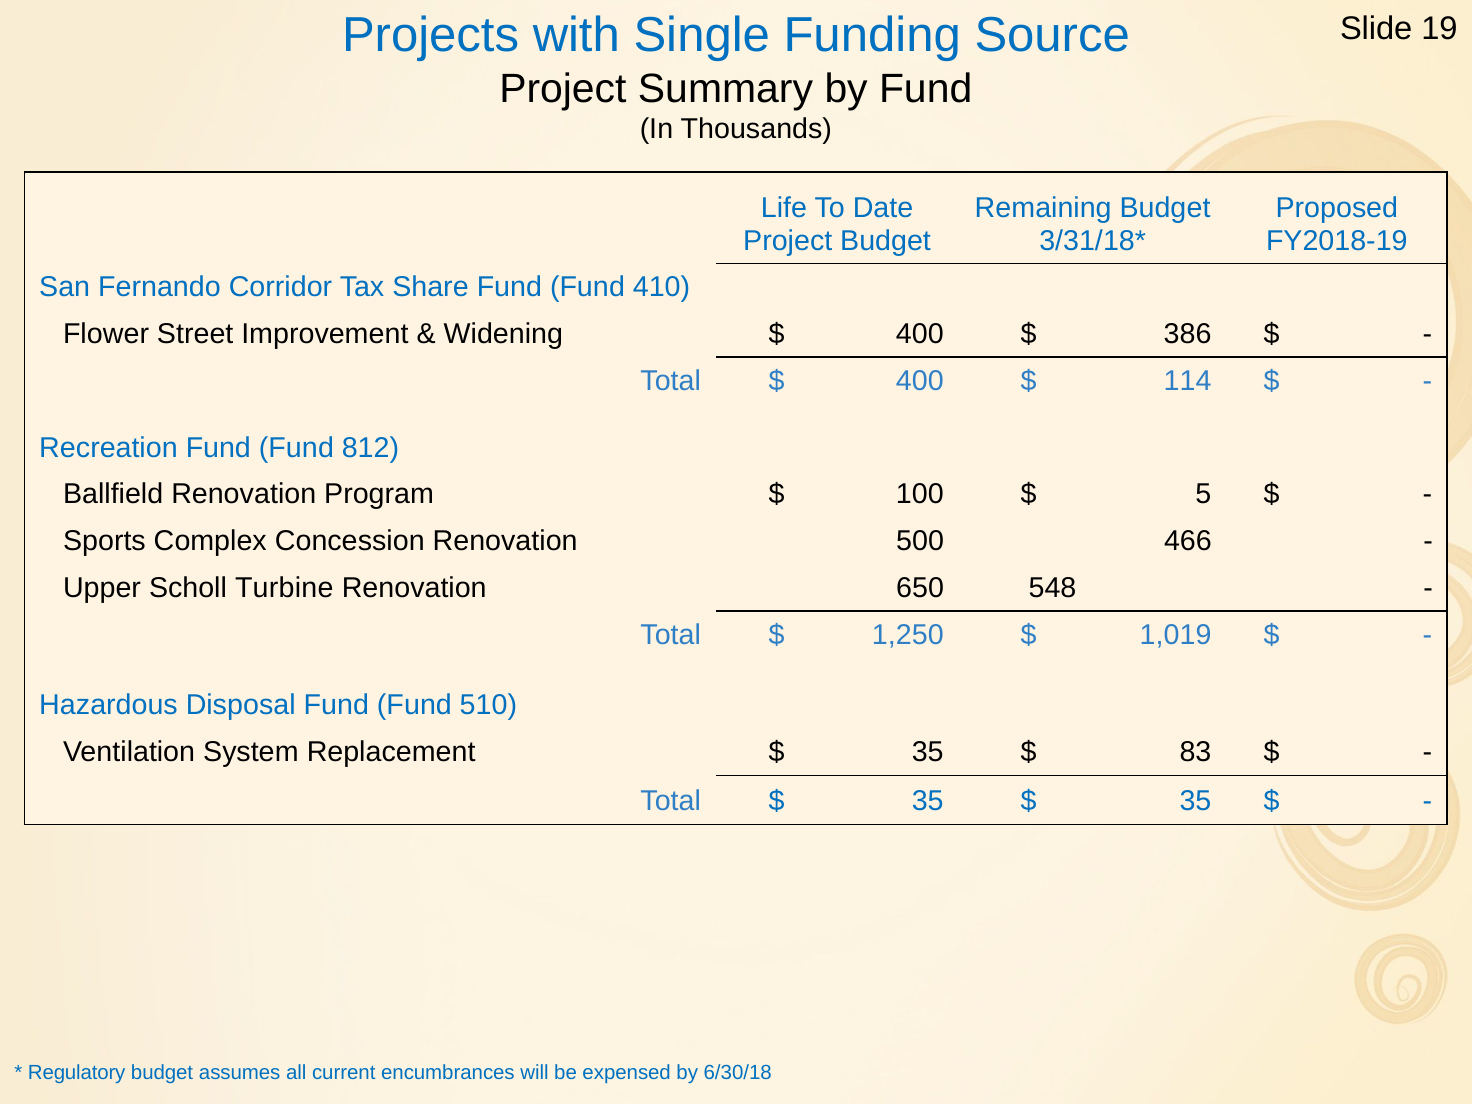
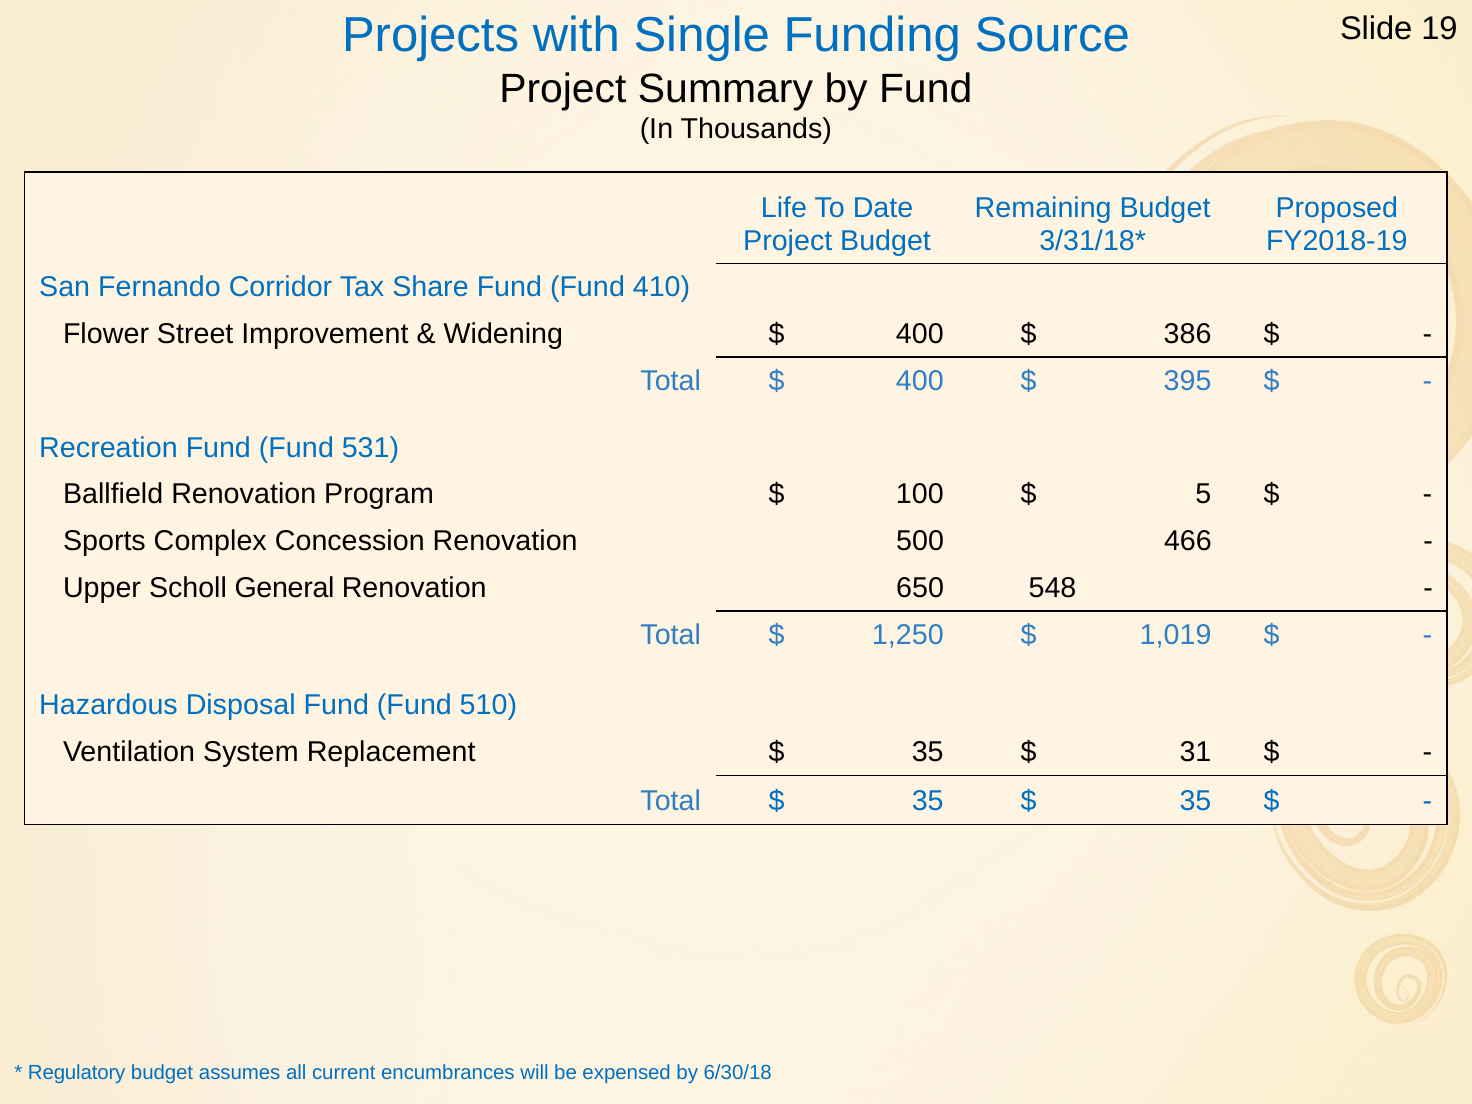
114: 114 -> 395
812: 812 -> 531
Turbine: Turbine -> General
83: 83 -> 31
